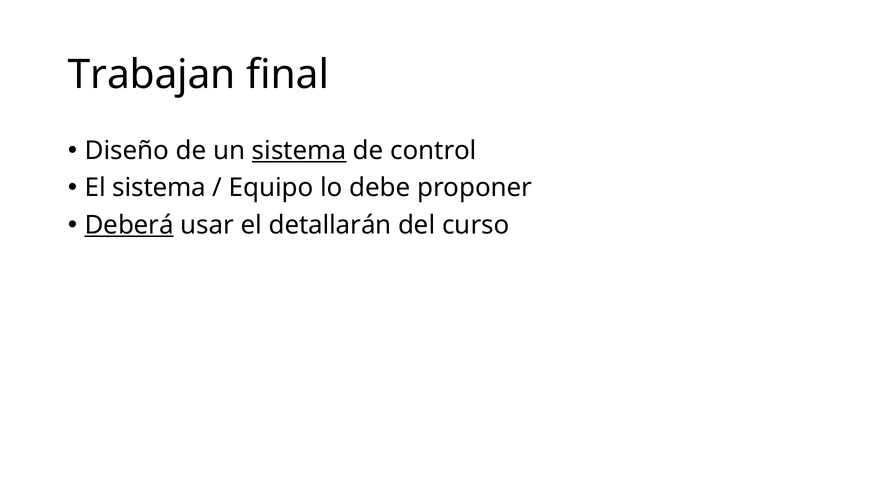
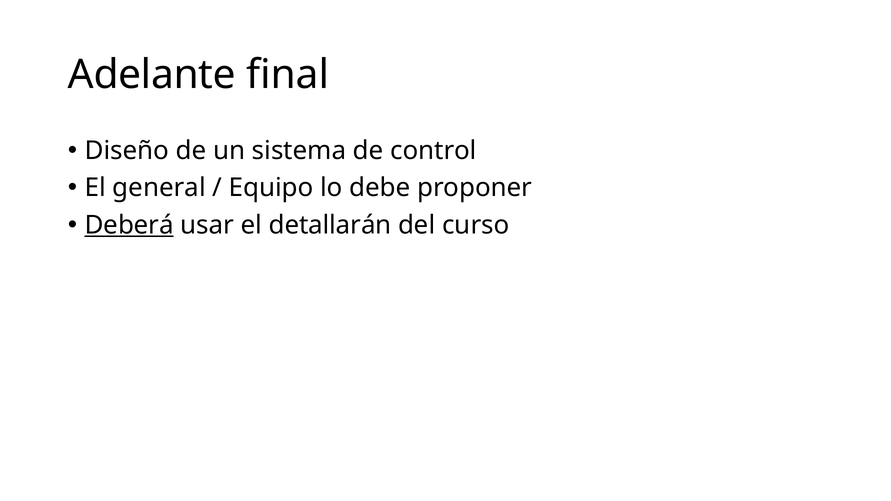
Trabajan: Trabajan -> Adelante
sistema at (299, 151) underline: present -> none
El sistema: sistema -> general
